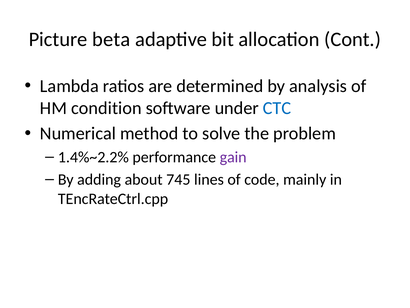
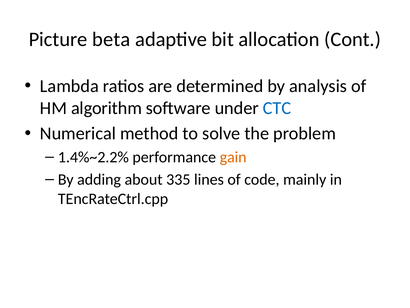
condition: condition -> algorithm
gain colour: purple -> orange
745: 745 -> 335
